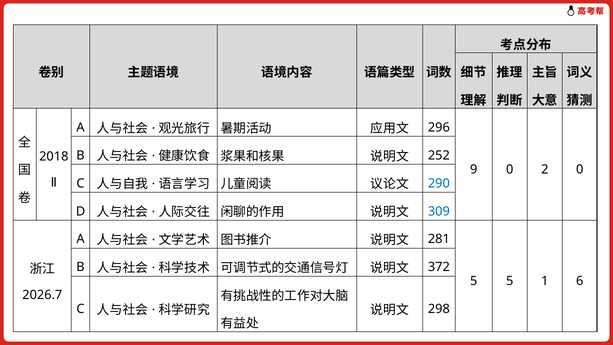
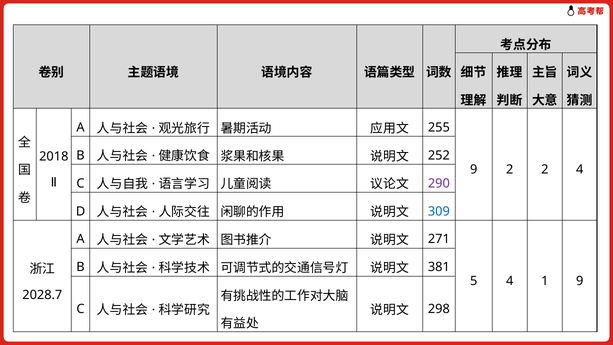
296: 296 -> 255
9 0: 0 -> 2
2 0: 0 -> 4
290 colour: blue -> purple
281: 281 -> 271
372: 372 -> 381
5 5: 5 -> 4
1 6: 6 -> 9
2026.7: 2026.7 -> 2028.7
